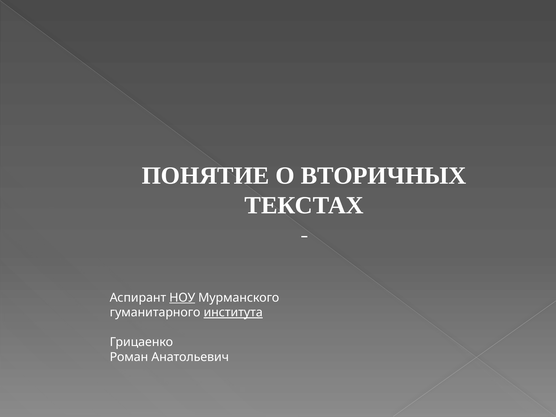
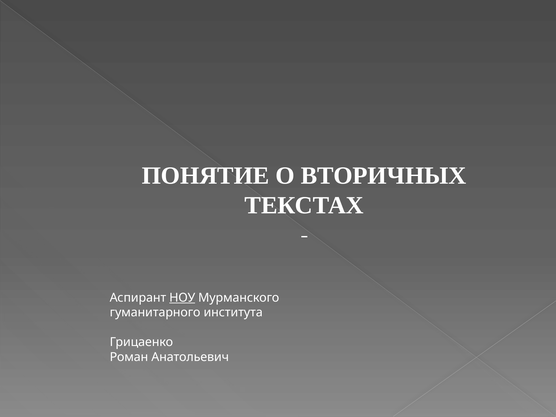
института underline: present -> none
